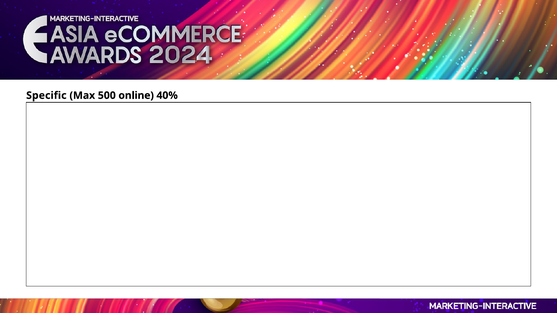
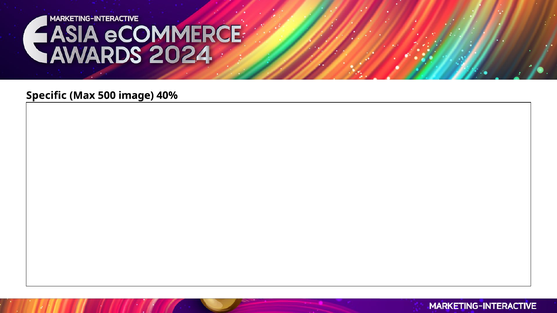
online: online -> image
